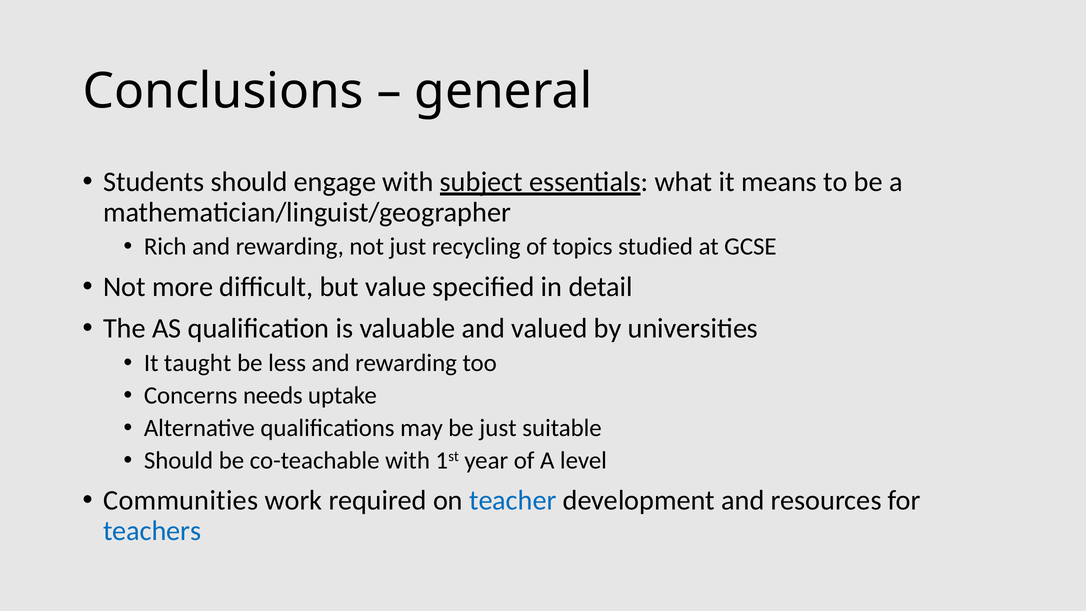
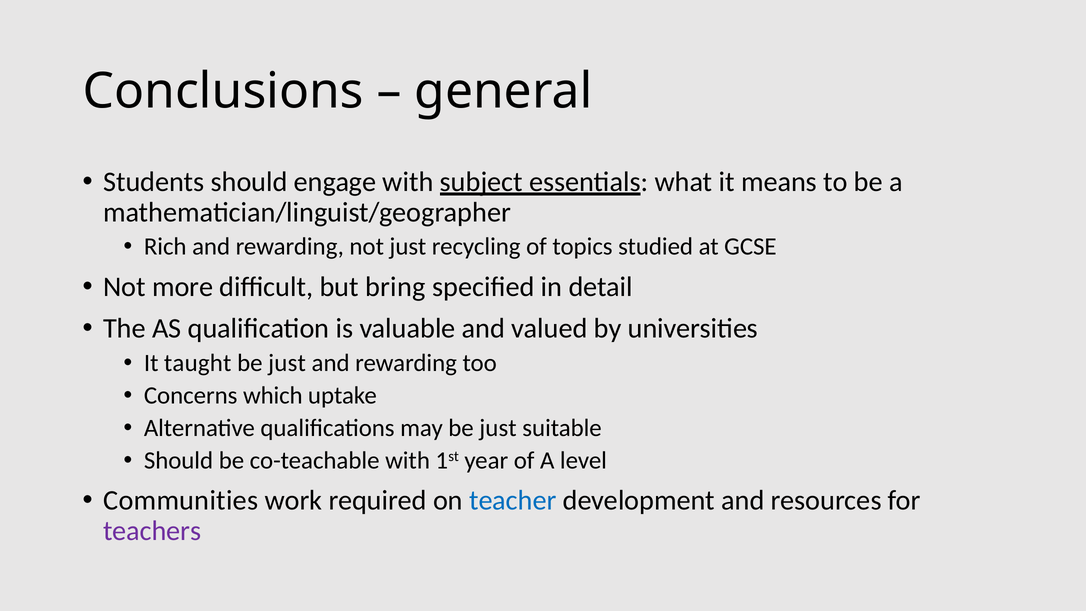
value: value -> bring
less at (287, 363): less -> just
needs: needs -> which
teachers colour: blue -> purple
